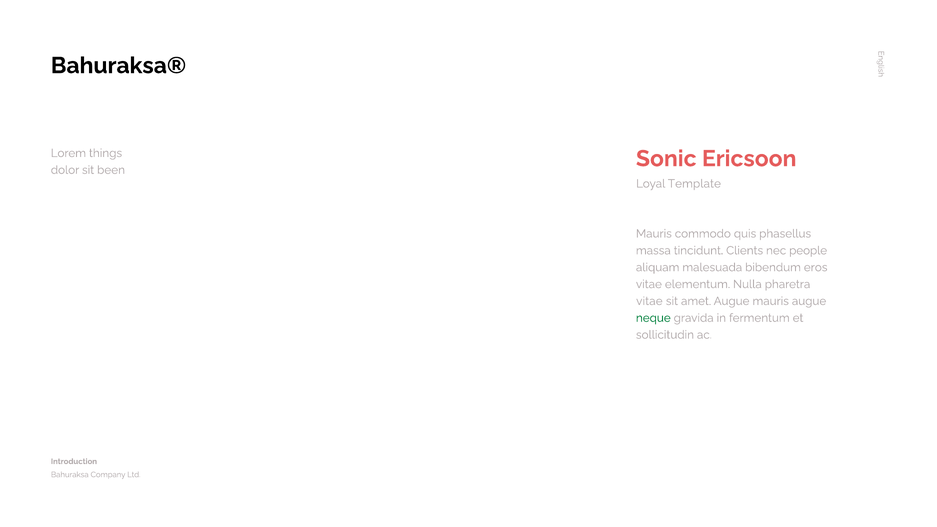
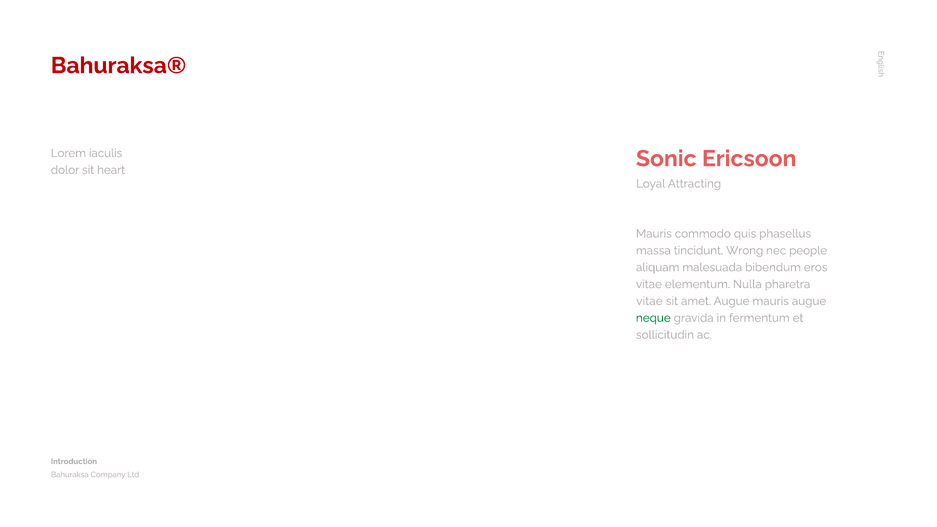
Bahuraksa® colour: black -> red
things: things -> iaculis
been: been -> heart
Template: Template -> Attracting
Clients: Clients -> Wrong
